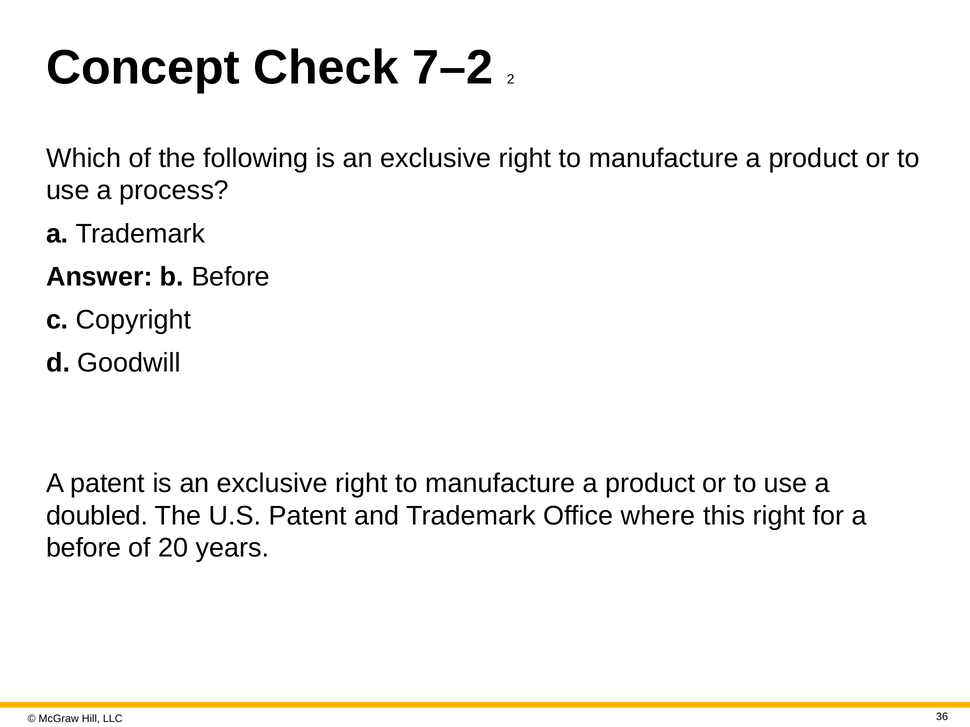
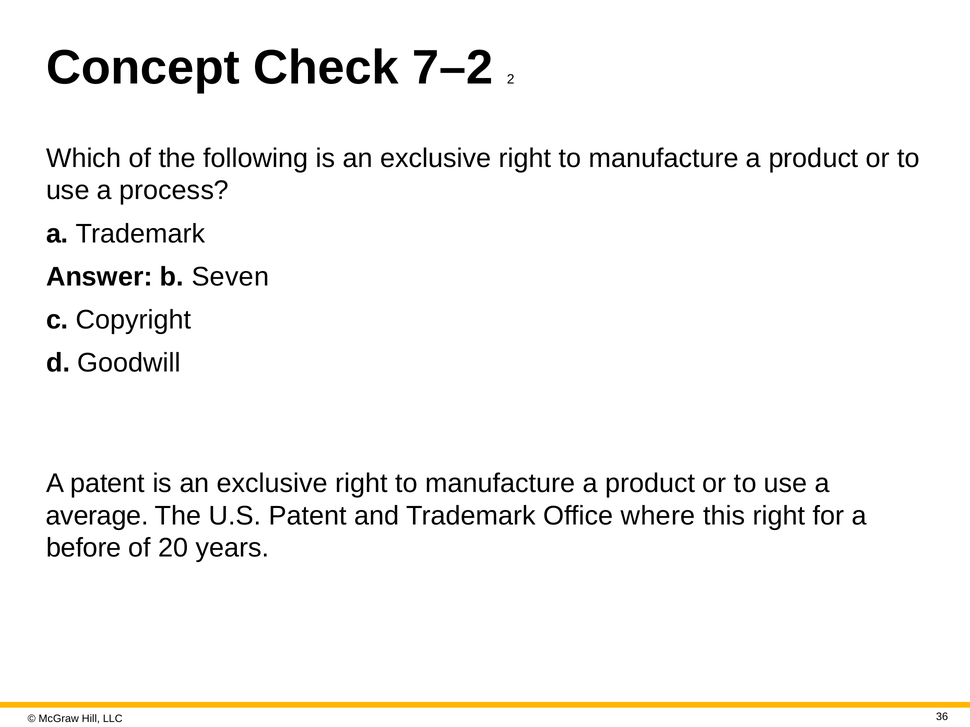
b Before: Before -> Seven
doubled: doubled -> average
